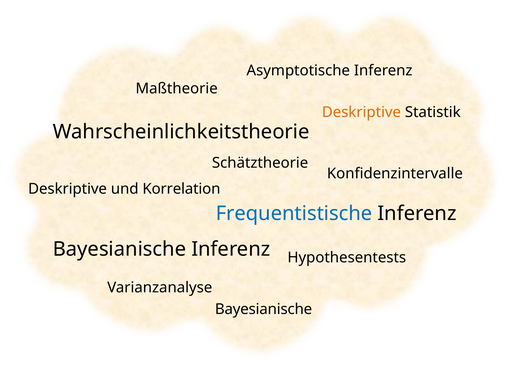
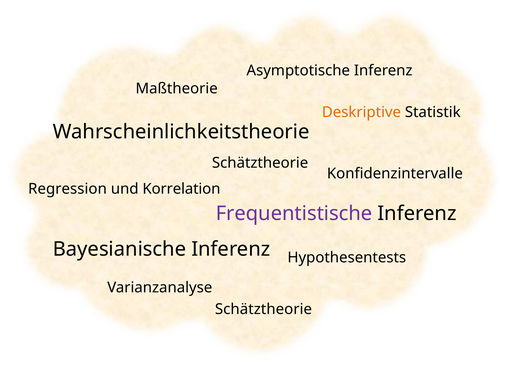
Deskriptive at (68, 189): Deskriptive -> Regression
Frequentistische colour: blue -> purple
Bayesianische at (264, 309): Bayesianische -> Schätztheorie
